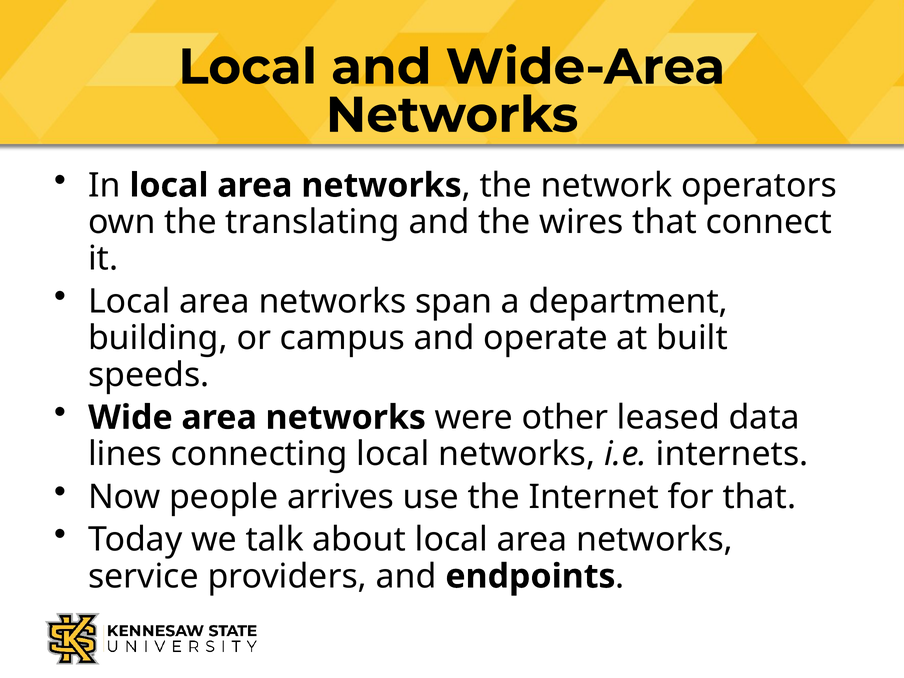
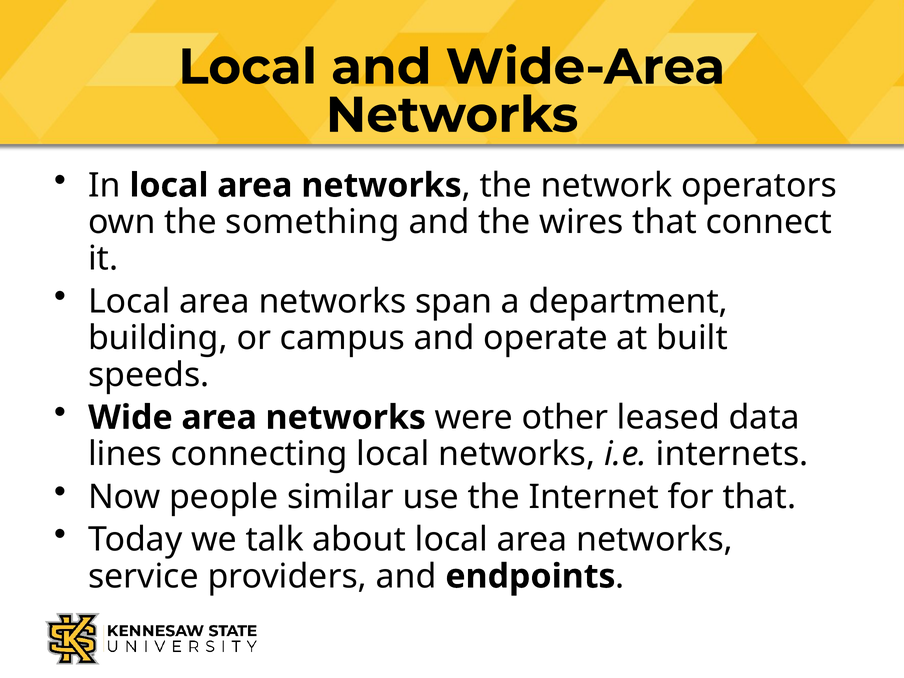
translating: translating -> something
arrives: arrives -> similar
